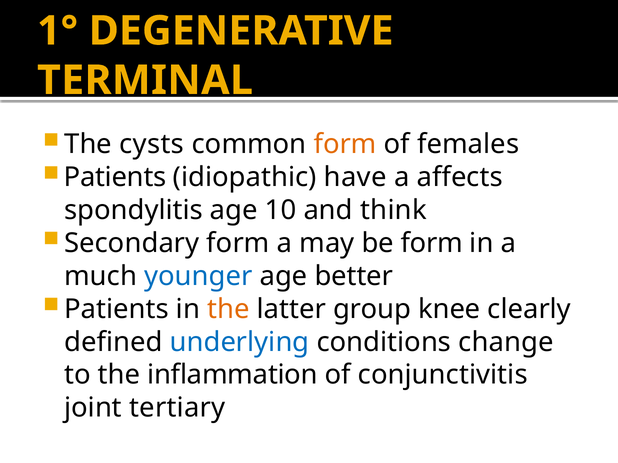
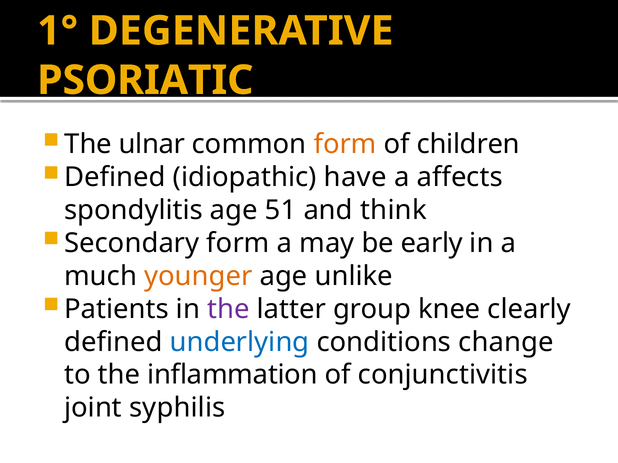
TERMINAL: TERMINAL -> PSORIATIC
cysts: cysts -> ulnar
females: females -> children
Patients at (115, 178): Patients -> Defined
10: 10 -> 51
be form: form -> early
younger colour: blue -> orange
better: better -> unlike
the at (228, 309) colour: orange -> purple
tertiary: tertiary -> syphilis
